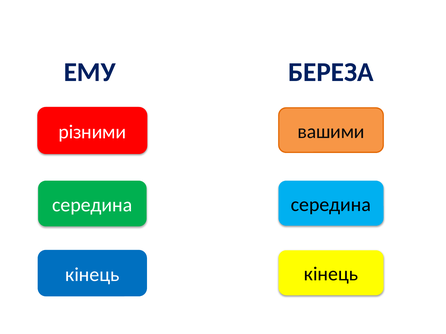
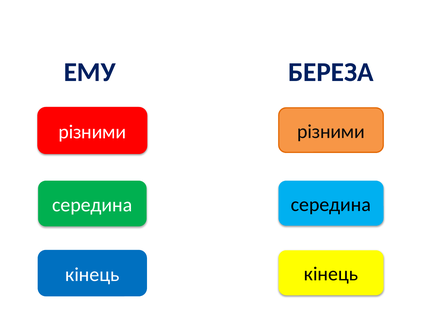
вашими at (331, 132): вашими -> різними
